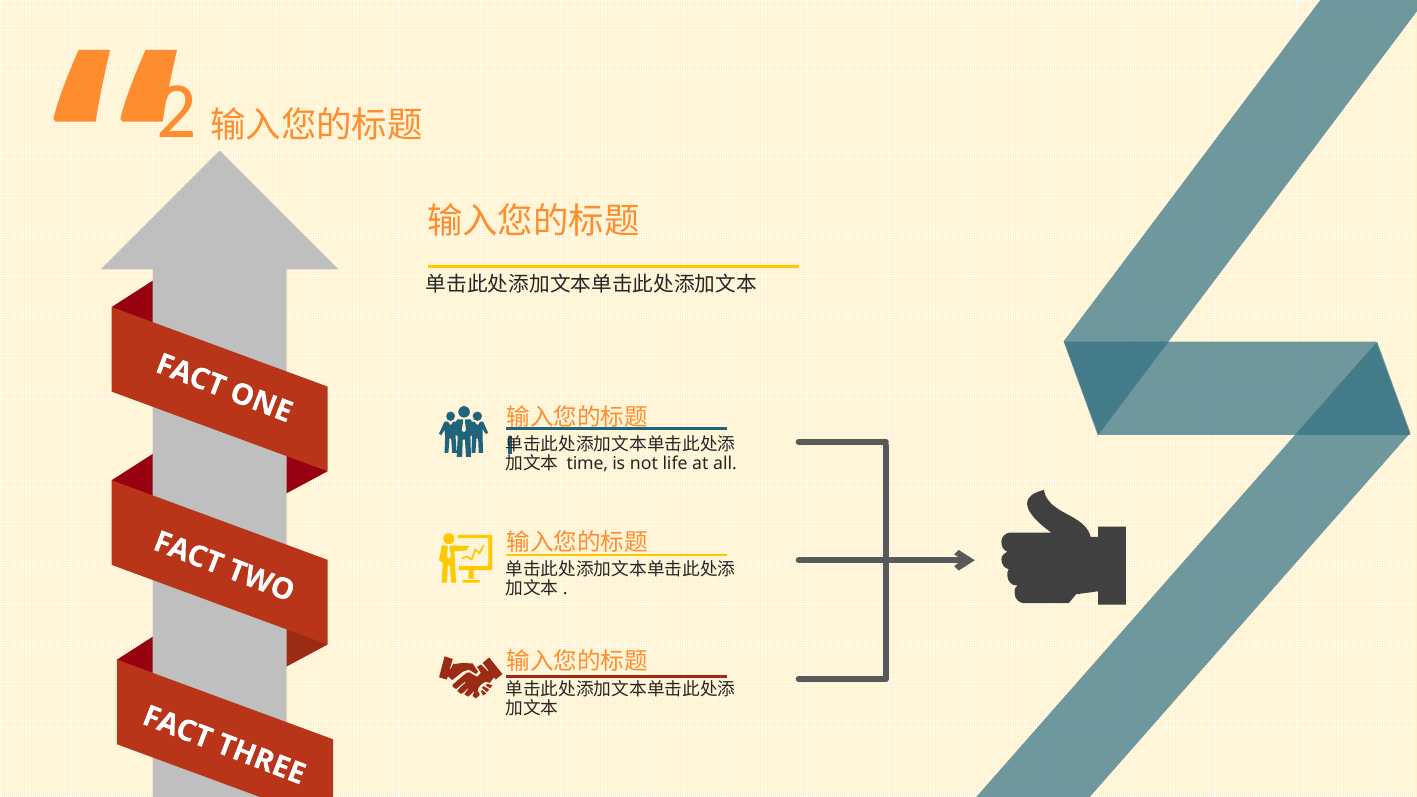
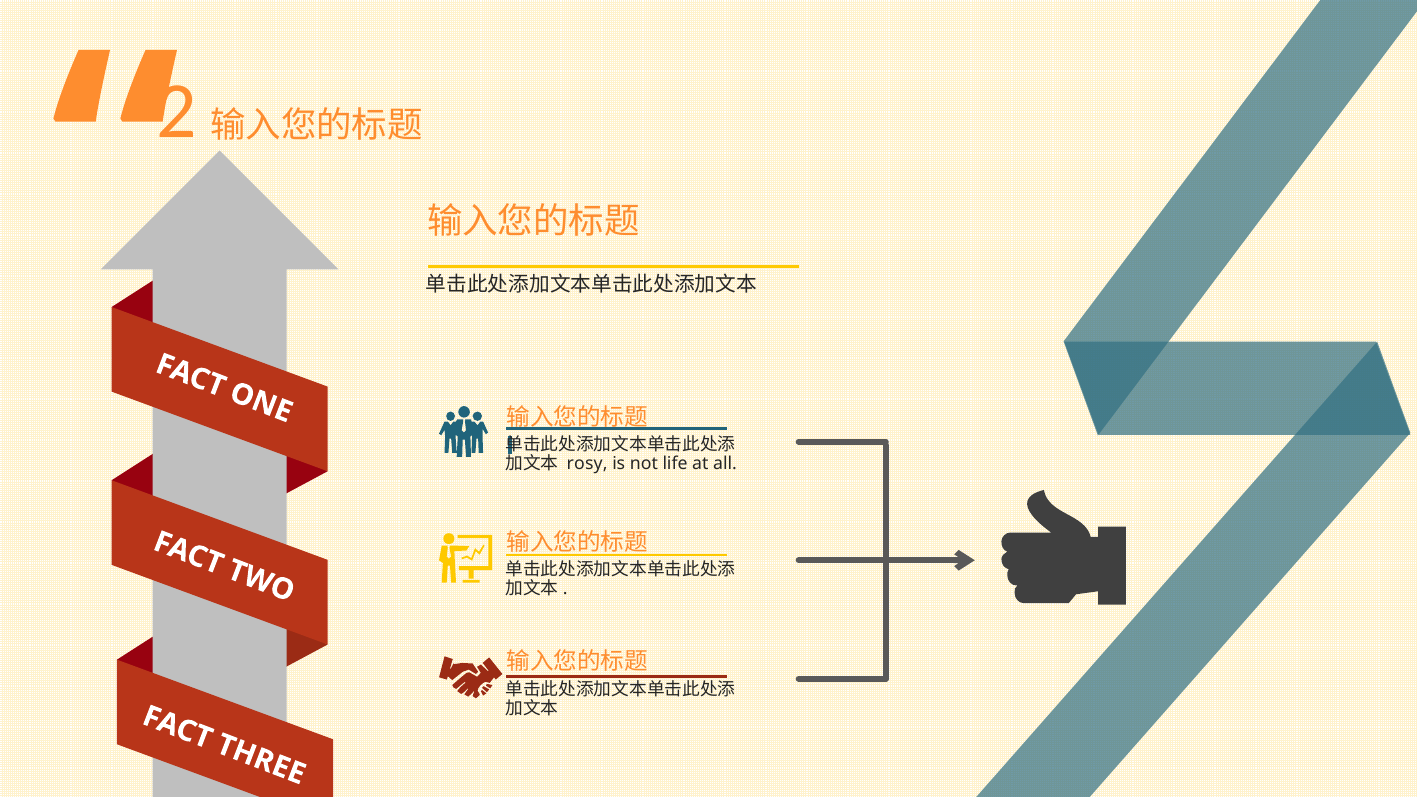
time: time -> rosy
